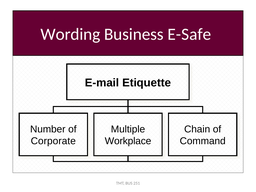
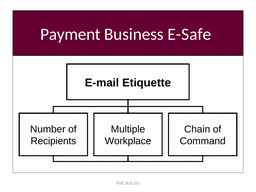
Wording: Wording -> Payment
Corporate: Corporate -> Recipients
